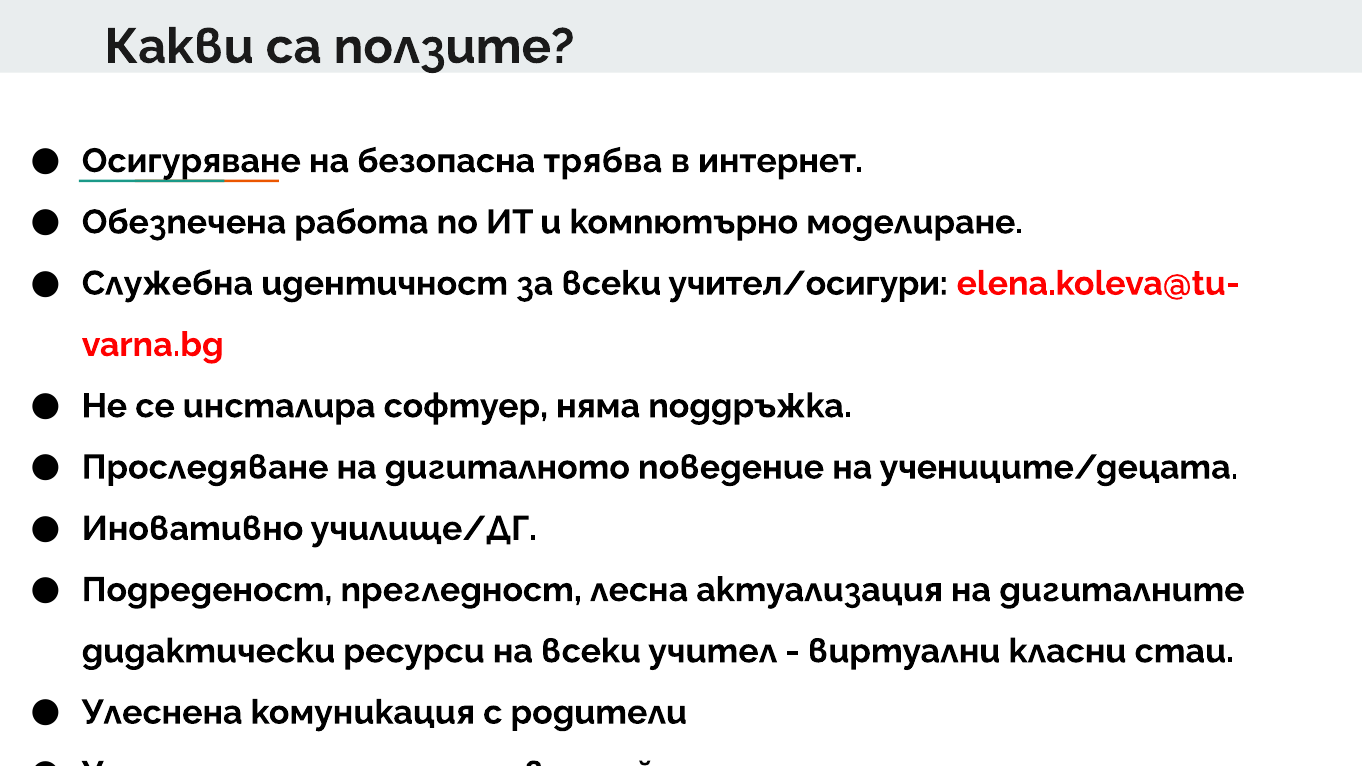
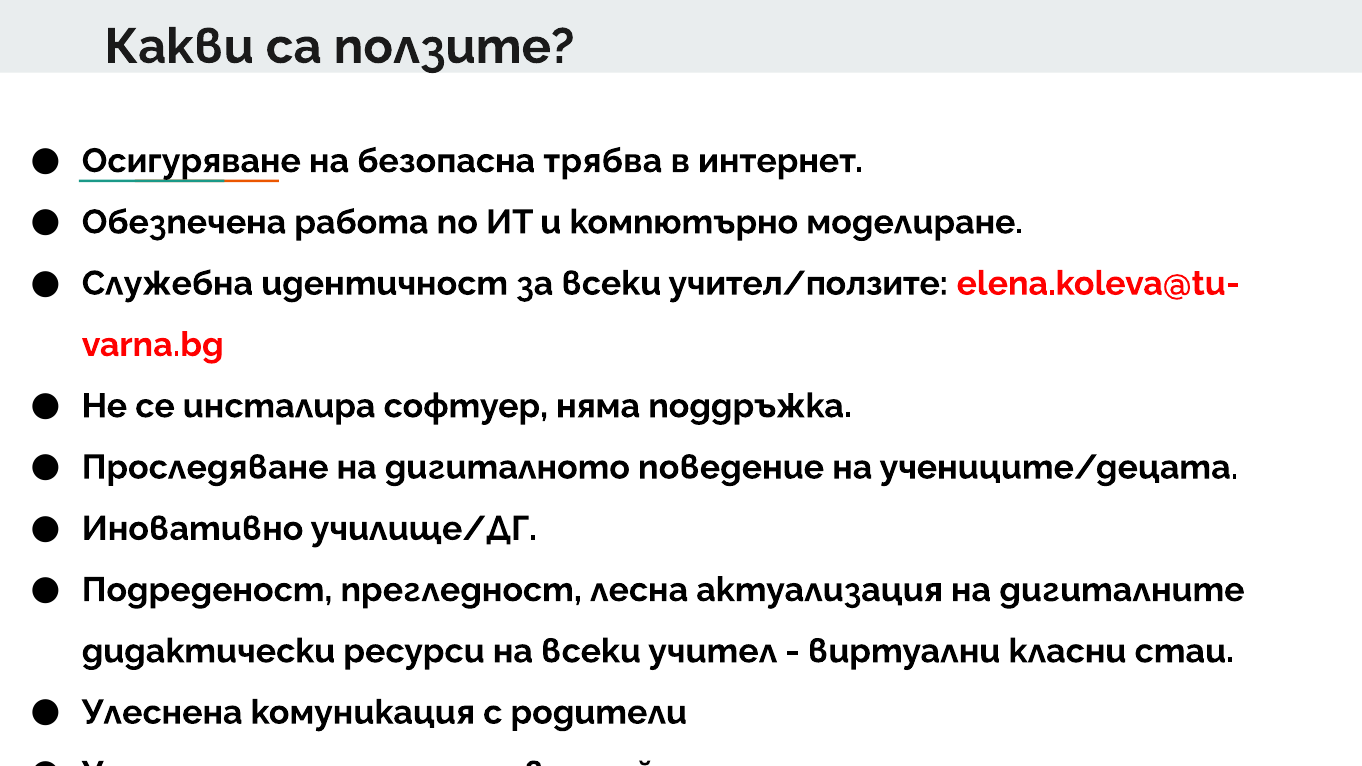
учител/осигури: учител/осигури -> учител/ползите
